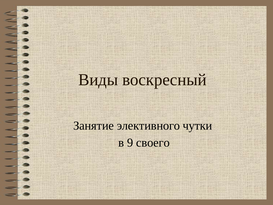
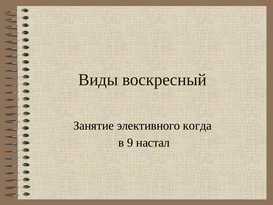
чутки: чутки -> когда
своего: своего -> настал
